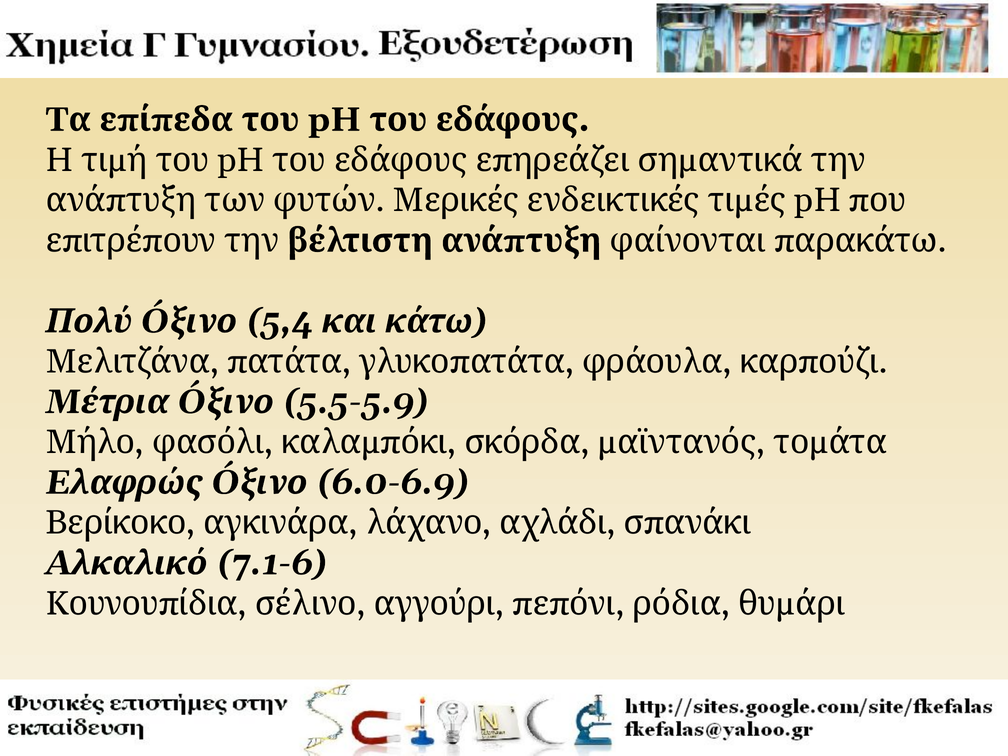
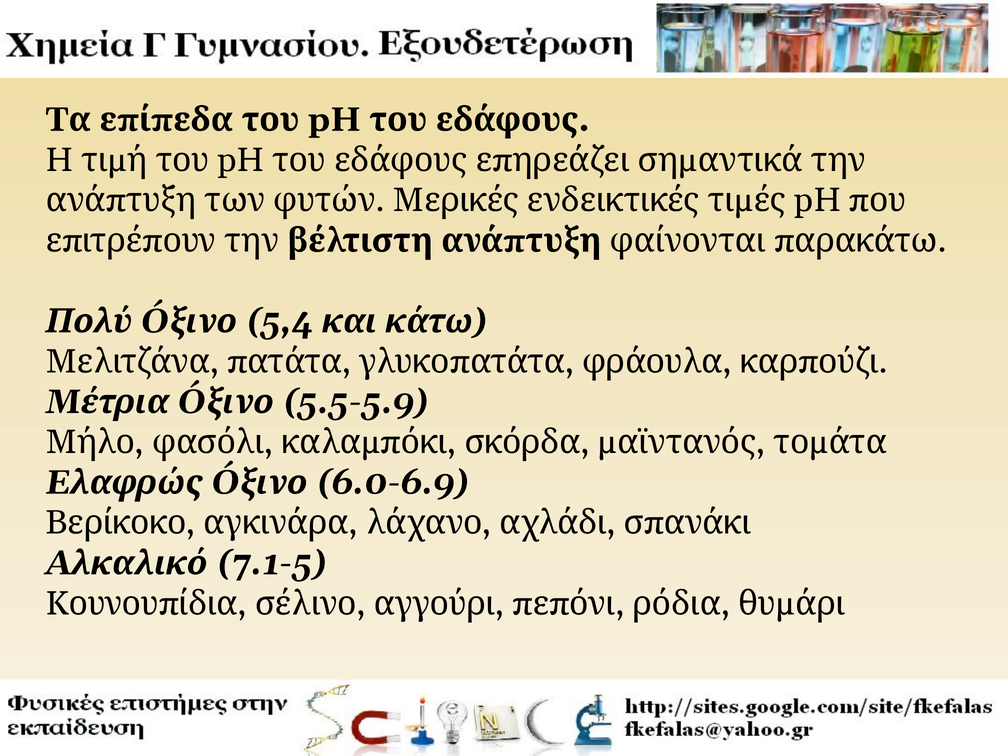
7.1-6: 7.1-6 -> 7.1-5
